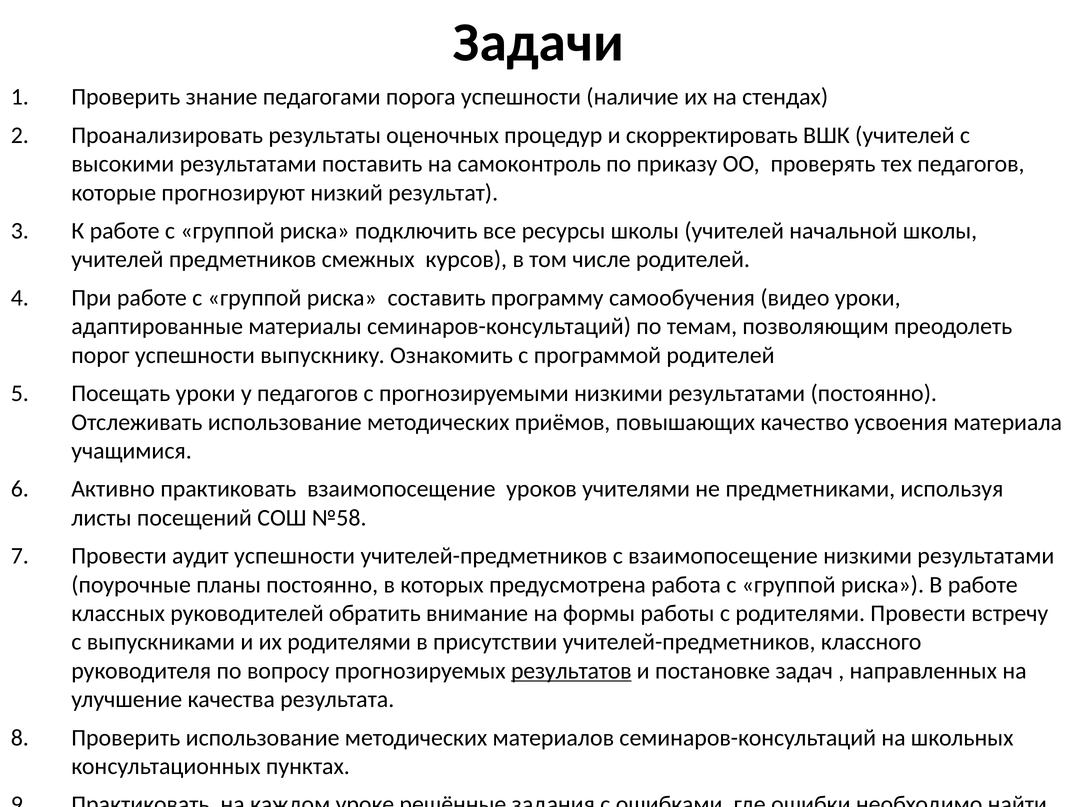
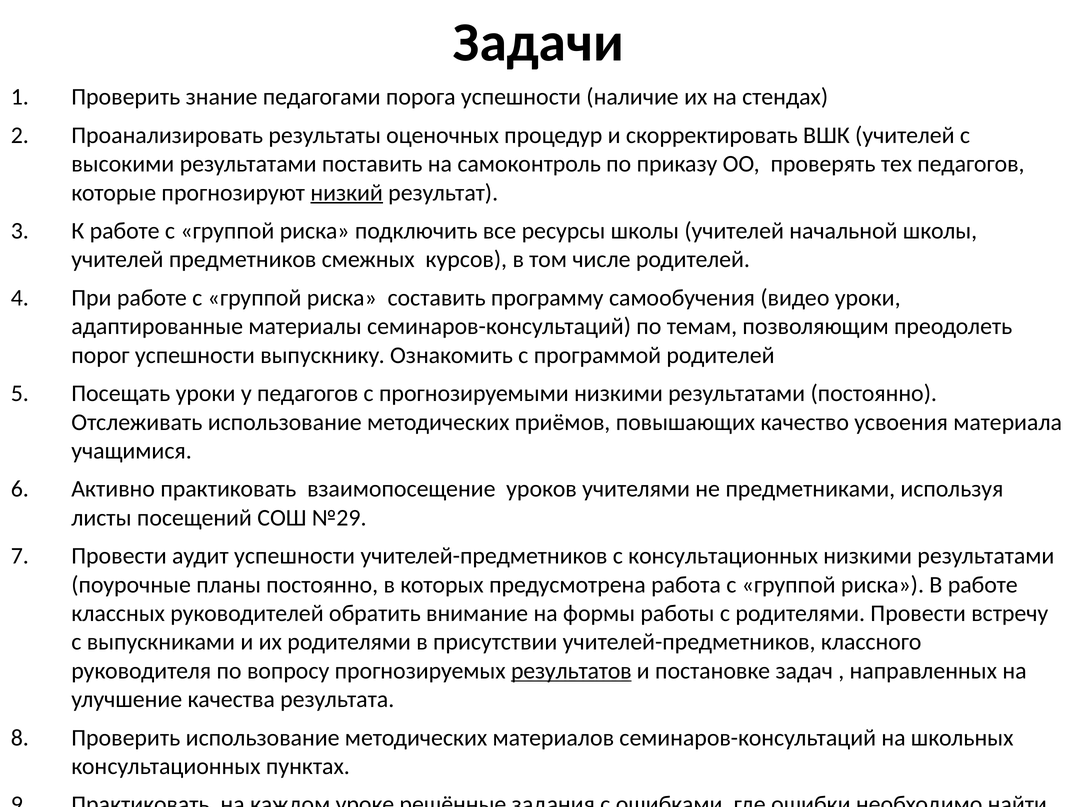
низкий underline: none -> present
№58: №58 -> №29
с взаимопосещение: взаимопосещение -> консультационных
